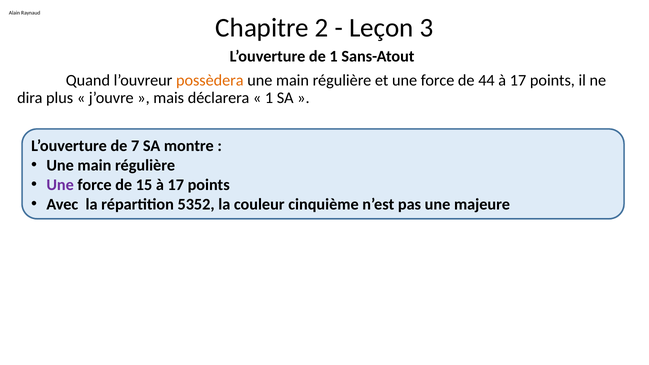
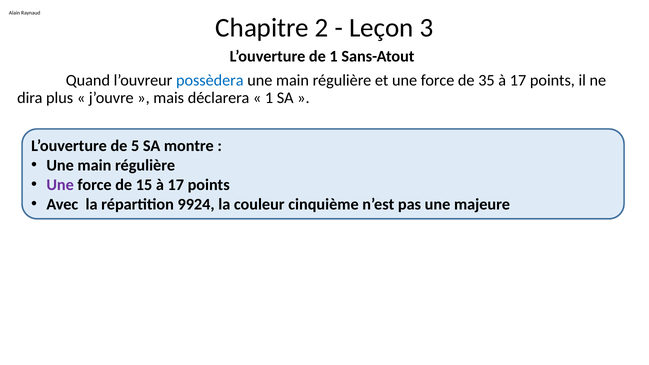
possèdera colour: orange -> blue
44: 44 -> 35
7: 7 -> 5
5352: 5352 -> 9924
